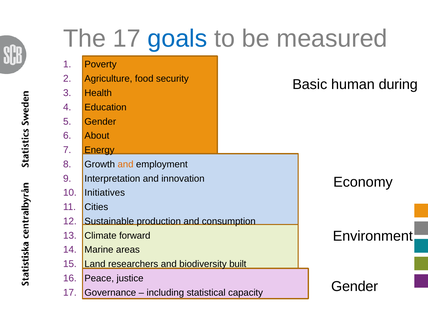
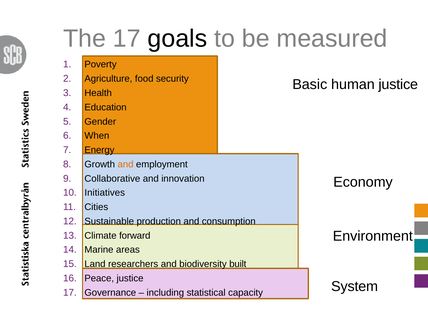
goals colour: blue -> black
human during: during -> justice
About: About -> When
Interpretation: Interpretation -> Collaborative
Gender at (355, 287): Gender -> System
